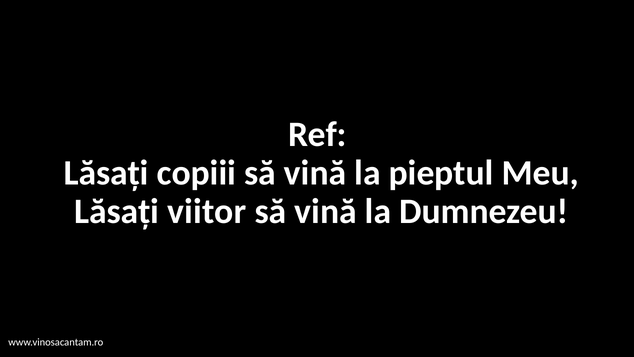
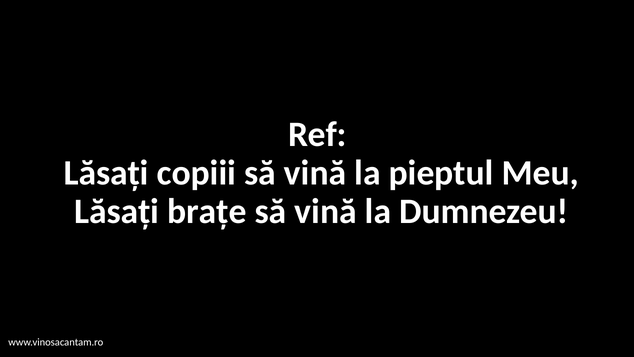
viitor: viitor -> brațe
